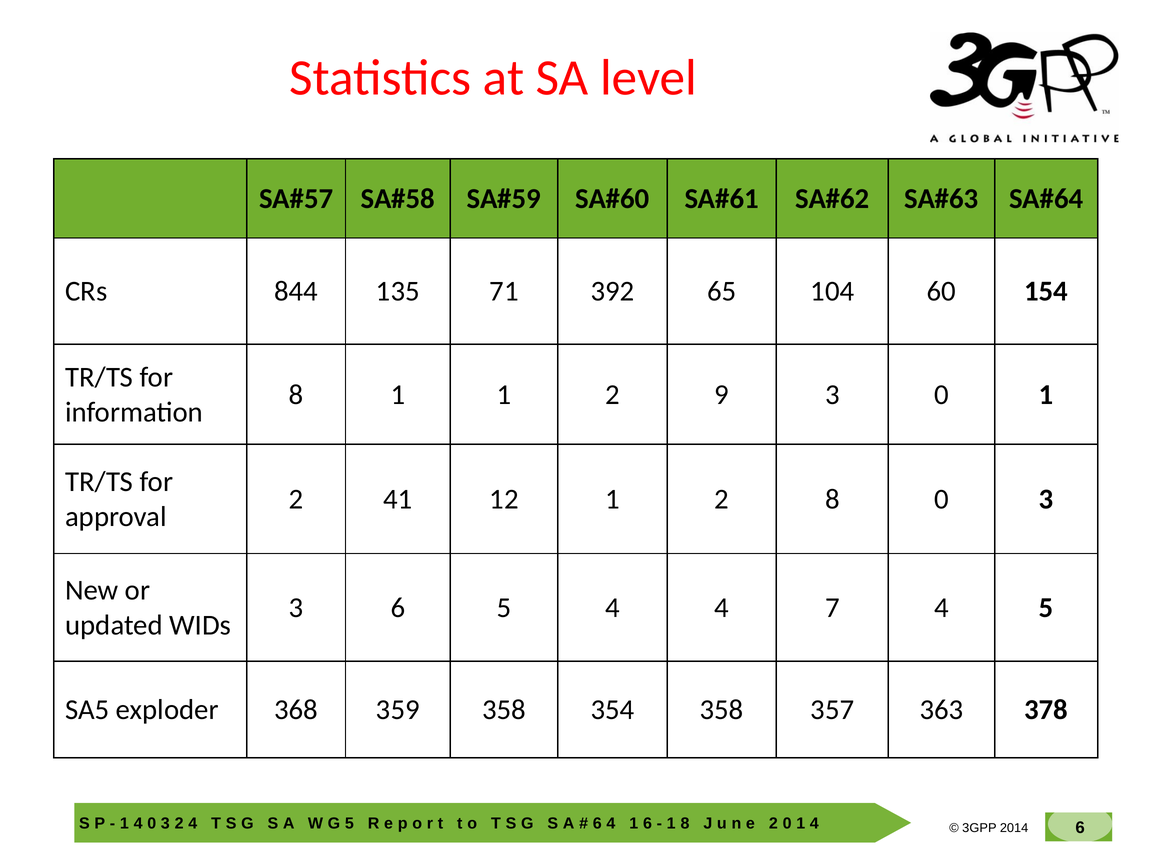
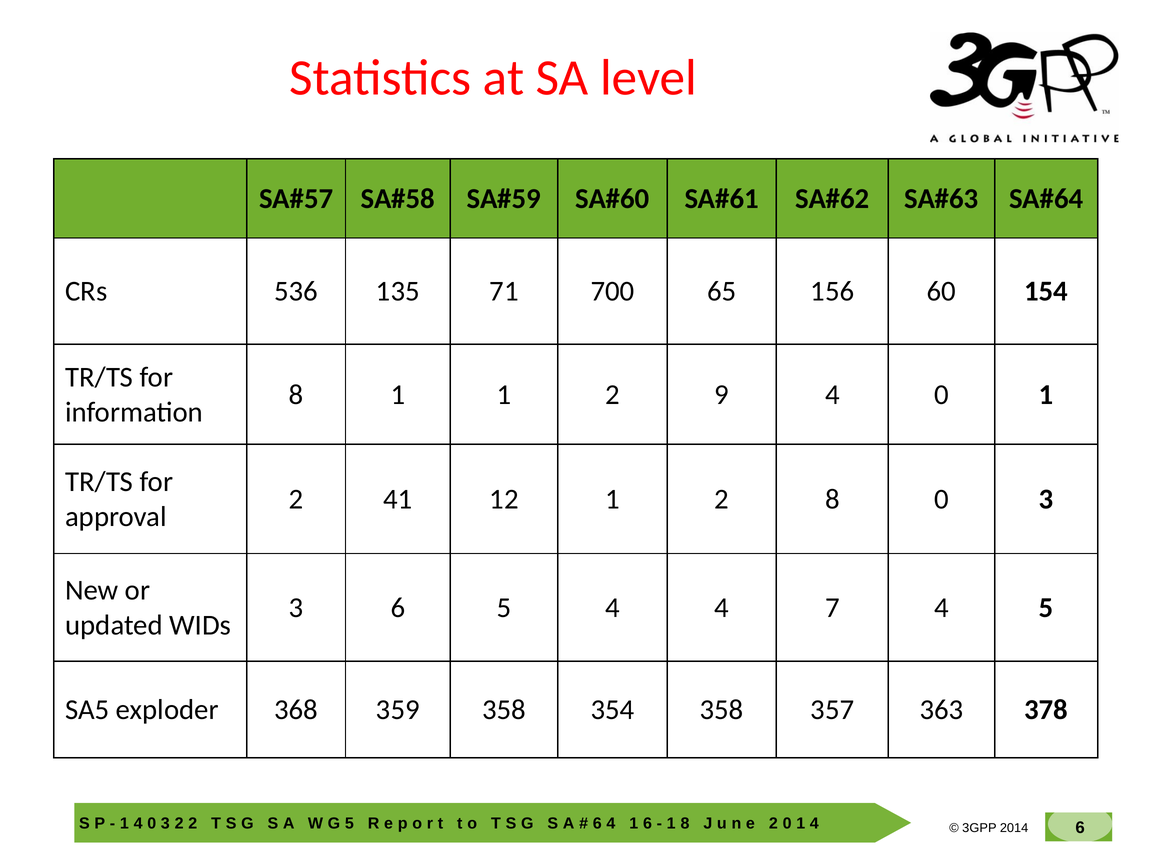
844: 844 -> 536
392: 392 -> 700
104: 104 -> 156
9 3: 3 -> 4
2 4: 4 -> 2
